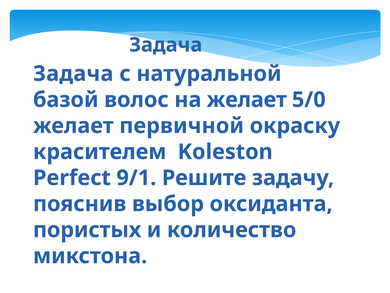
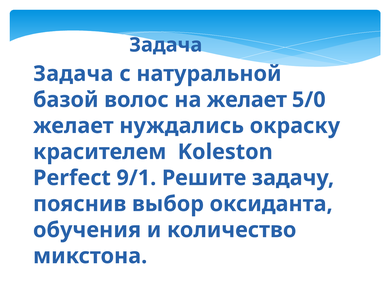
первичной: первичной -> нуждались
пористых: пористых -> обучения
